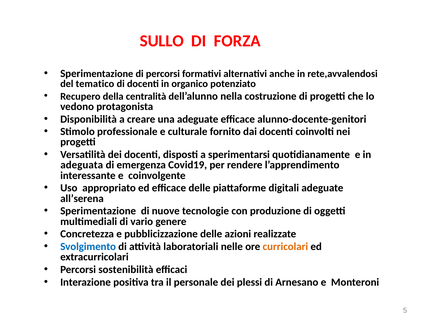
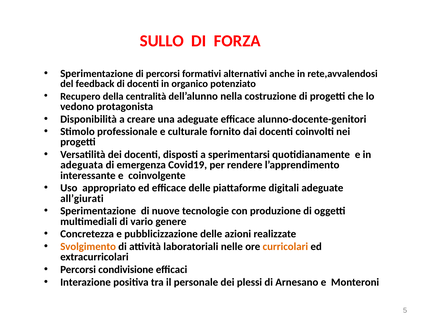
tematico: tematico -> feedback
all’serena: all’serena -> all’giurati
Svolgimento colour: blue -> orange
sostenibilità: sostenibilità -> condivisione
